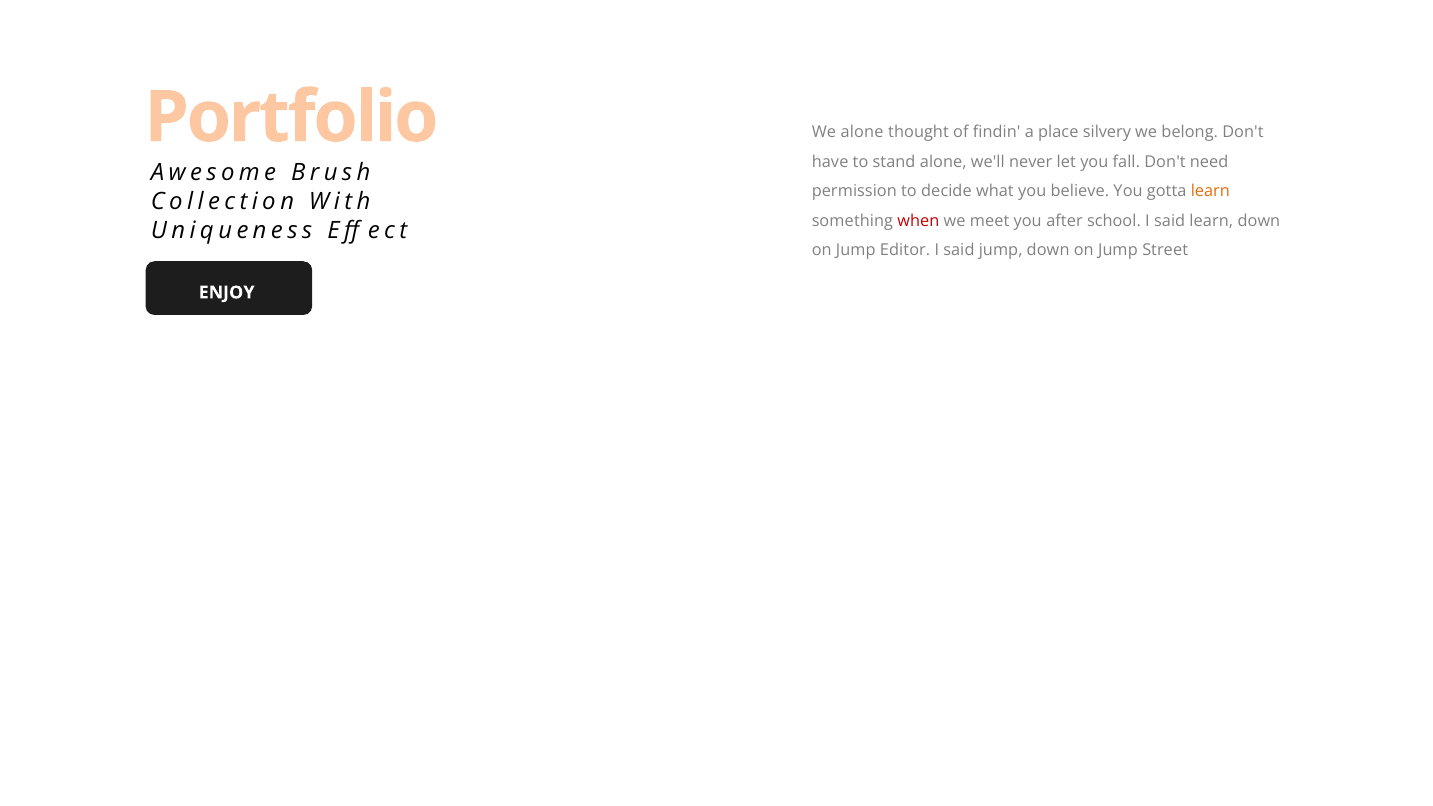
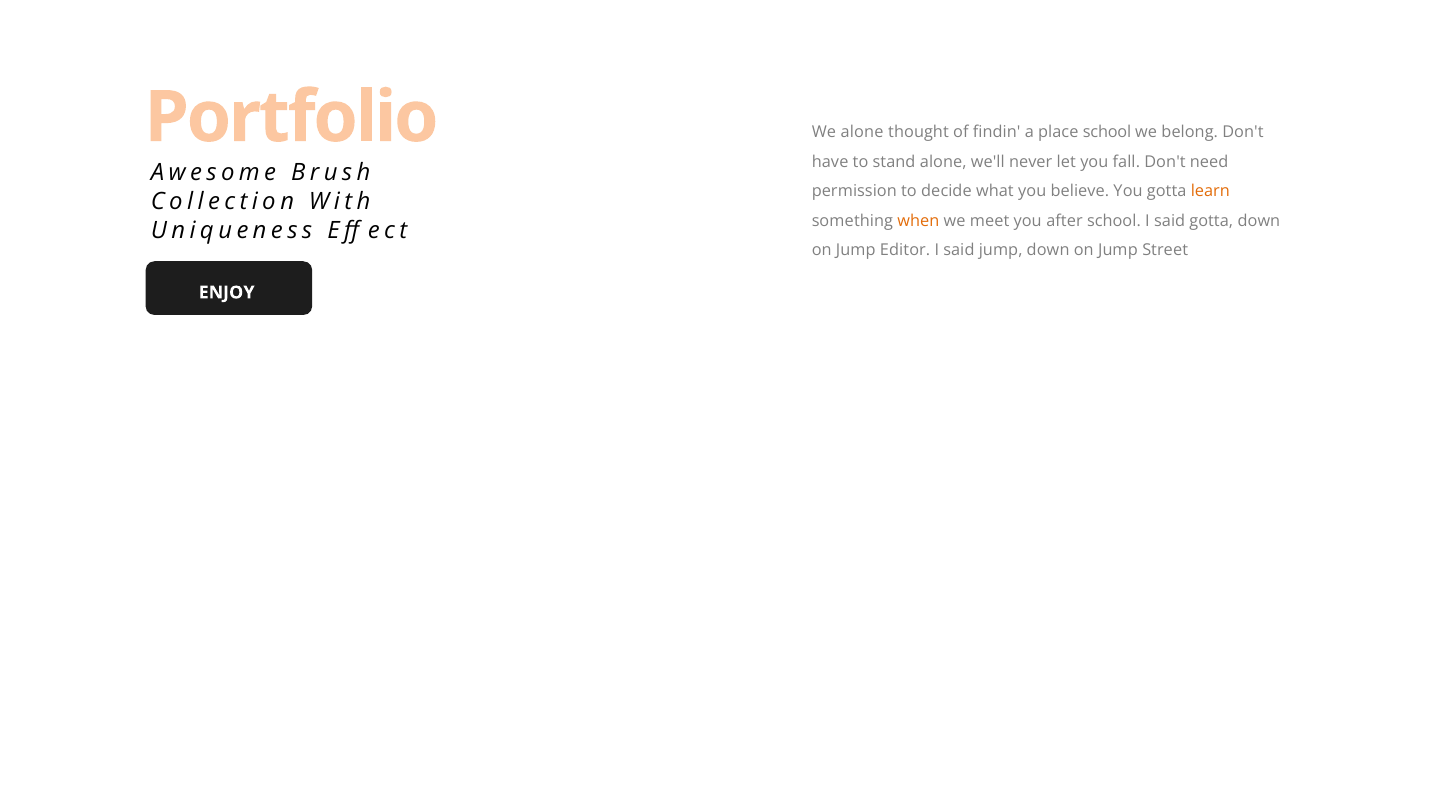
place silvery: silvery -> school
when colour: red -> orange
said learn: learn -> gotta
